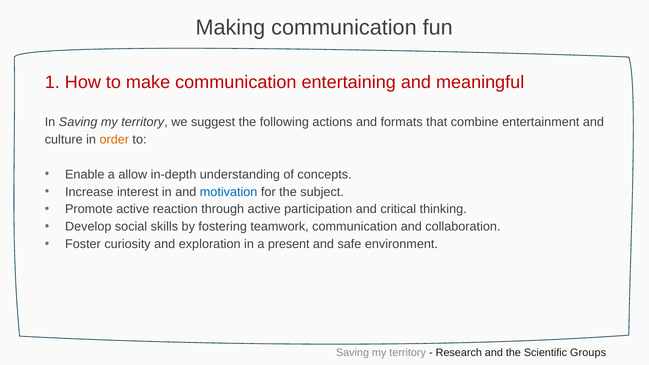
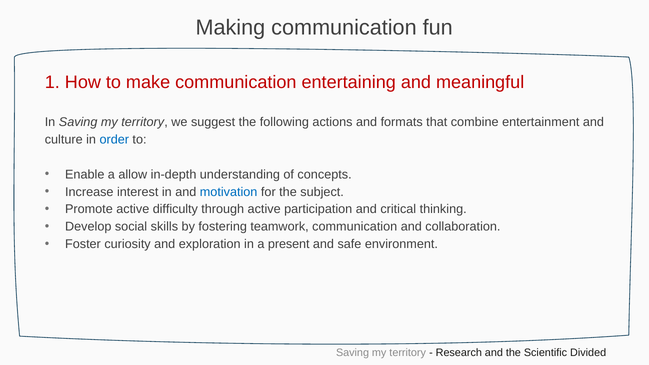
order colour: orange -> blue
reaction: reaction -> difficulty
Groups: Groups -> Divided
